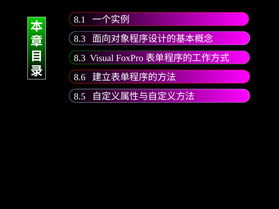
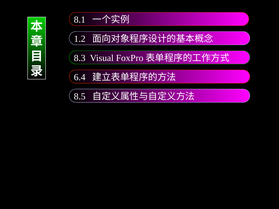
8.3 at (80, 39): 8.3 -> 1.2
8.6: 8.6 -> 6.4
